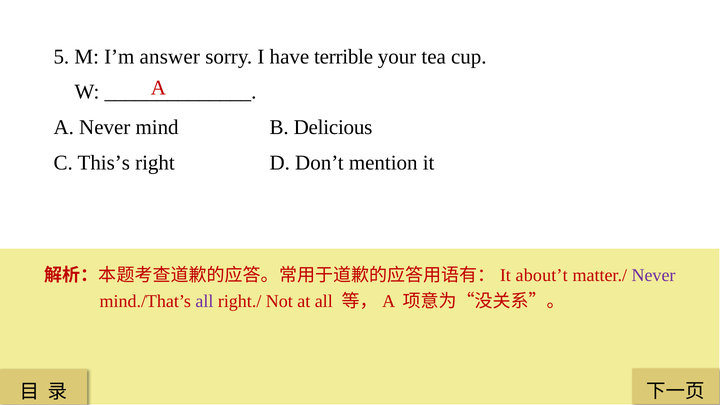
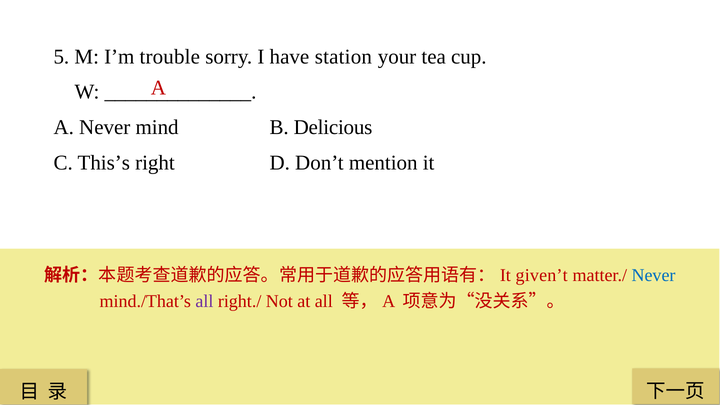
answer: answer -> trouble
terrible: terrible -> station
about’t: about’t -> given’t
Never at (653, 275) colour: purple -> blue
